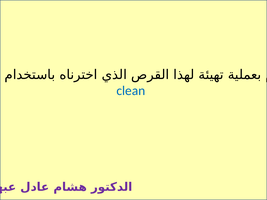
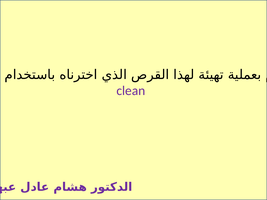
clean colour: blue -> purple
